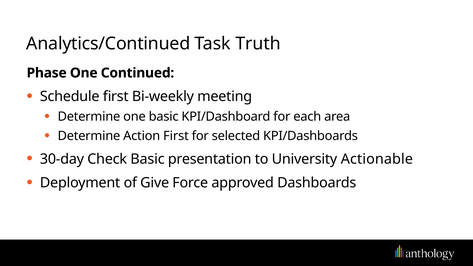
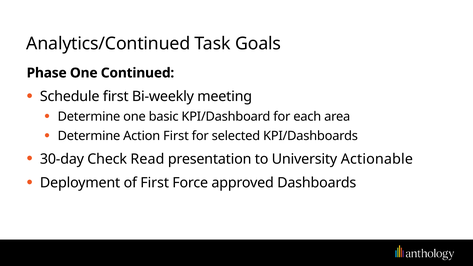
Truth: Truth -> Goals
Check Basic: Basic -> Read
of Give: Give -> First
